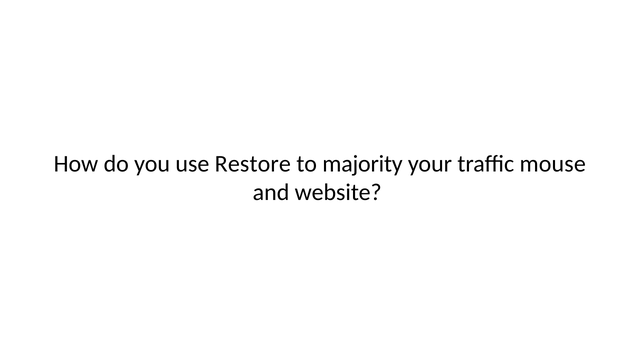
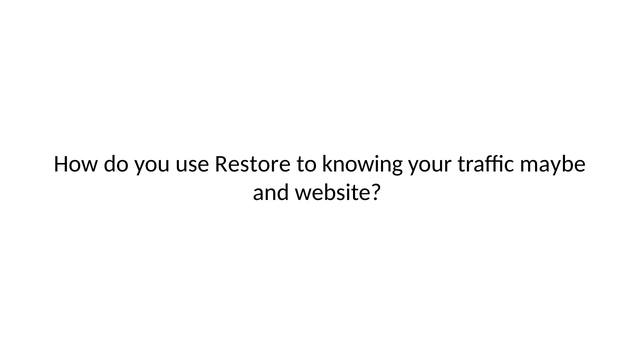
majority: majority -> knowing
mouse: mouse -> maybe
